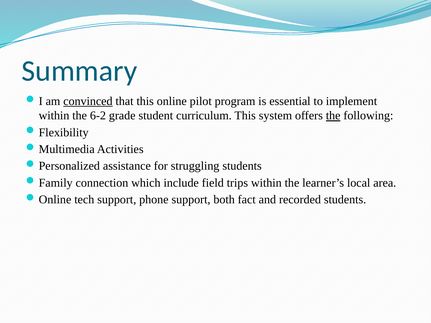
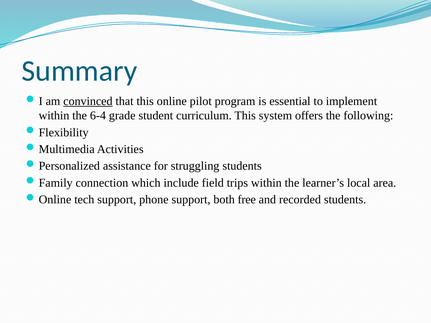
6-2: 6-2 -> 6-4
the at (333, 116) underline: present -> none
fact: fact -> free
